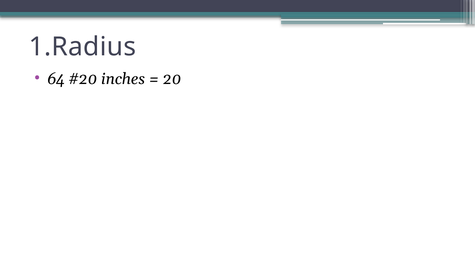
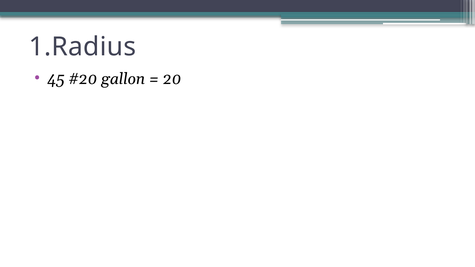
64: 64 -> 45
inches: inches -> gallon
